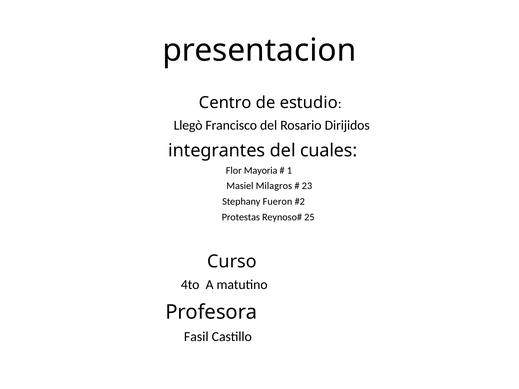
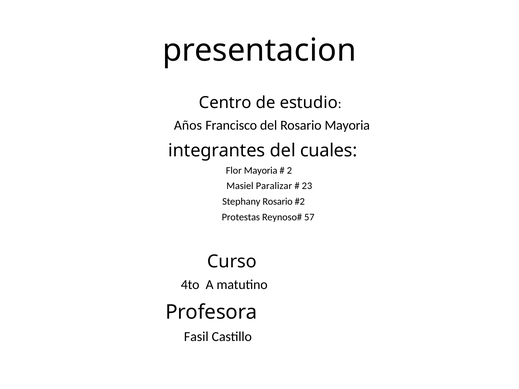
Llegò: Llegò -> Años
Rosario Dirijidos: Dirijidos -> Mayoria
1: 1 -> 2
Milagros: Milagros -> Paralizar
Stephany Fueron: Fueron -> Rosario
25: 25 -> 57
